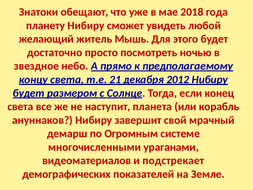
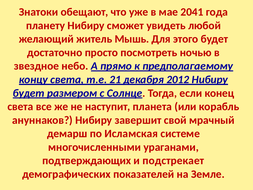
2018: 2018 -> 2041
Огромным: Огромным -> Исламская
видеоматериалов: видеоматериалов -> подтверждающих
